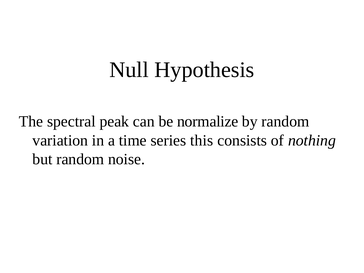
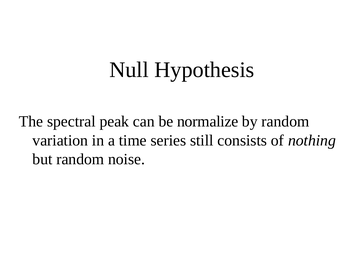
this: this -> still
